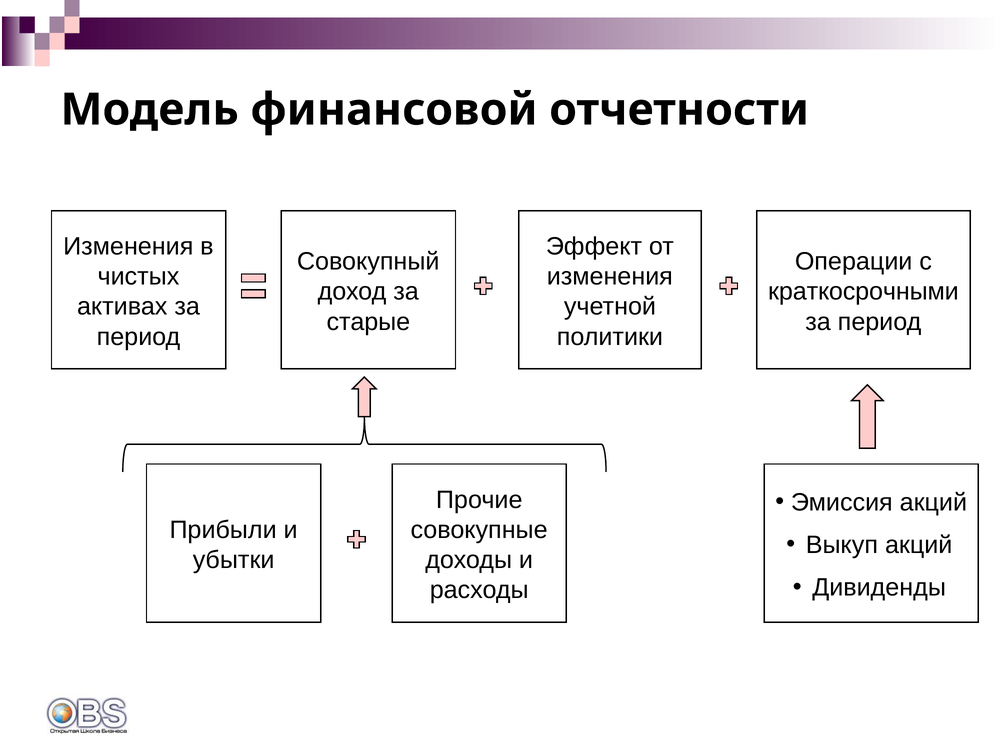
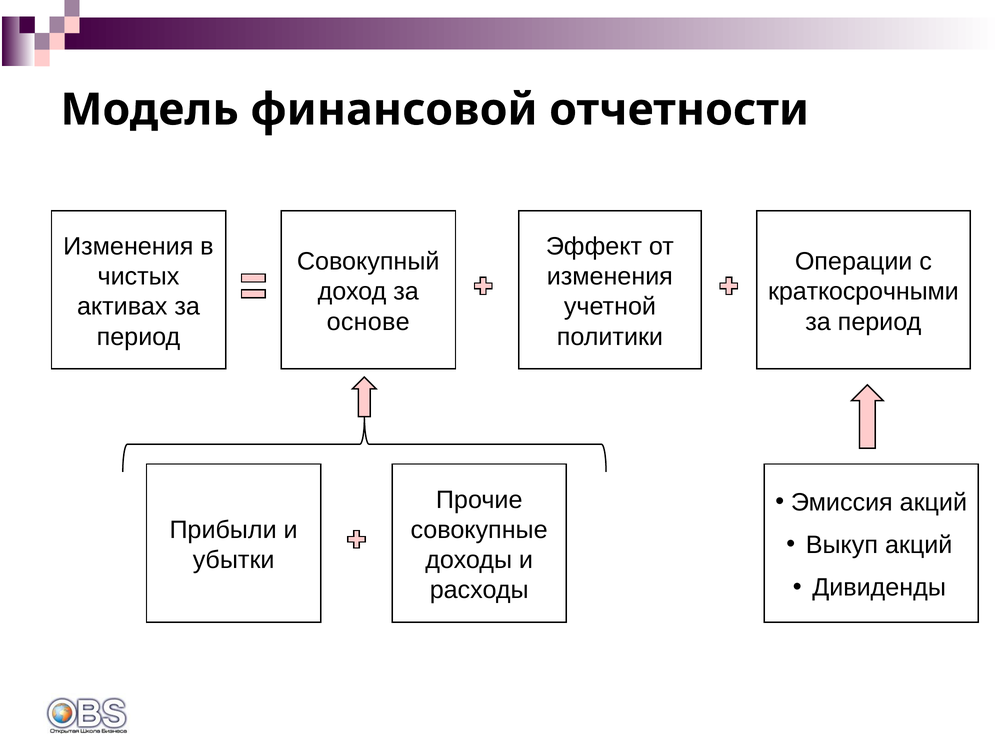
старые: старые -> основе
